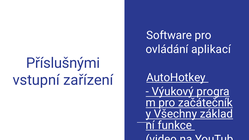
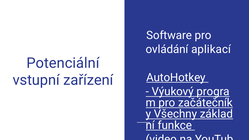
Příslušnými: Příslušnými -> Potenciální
